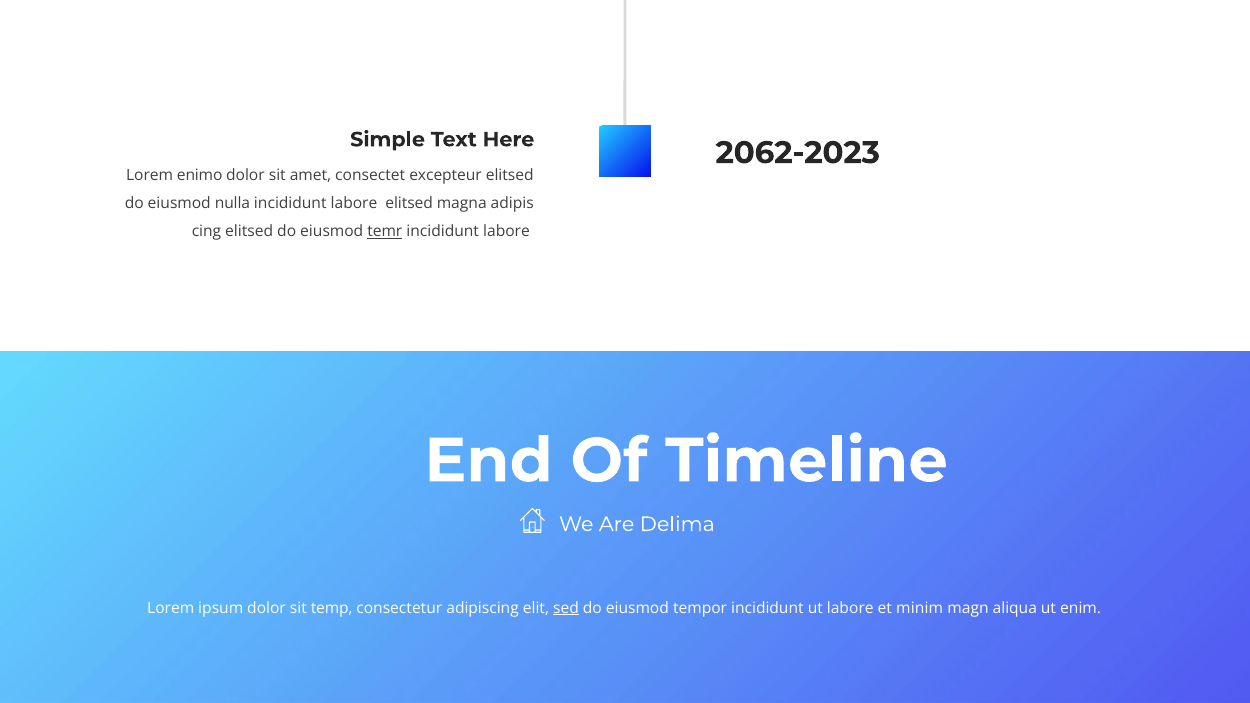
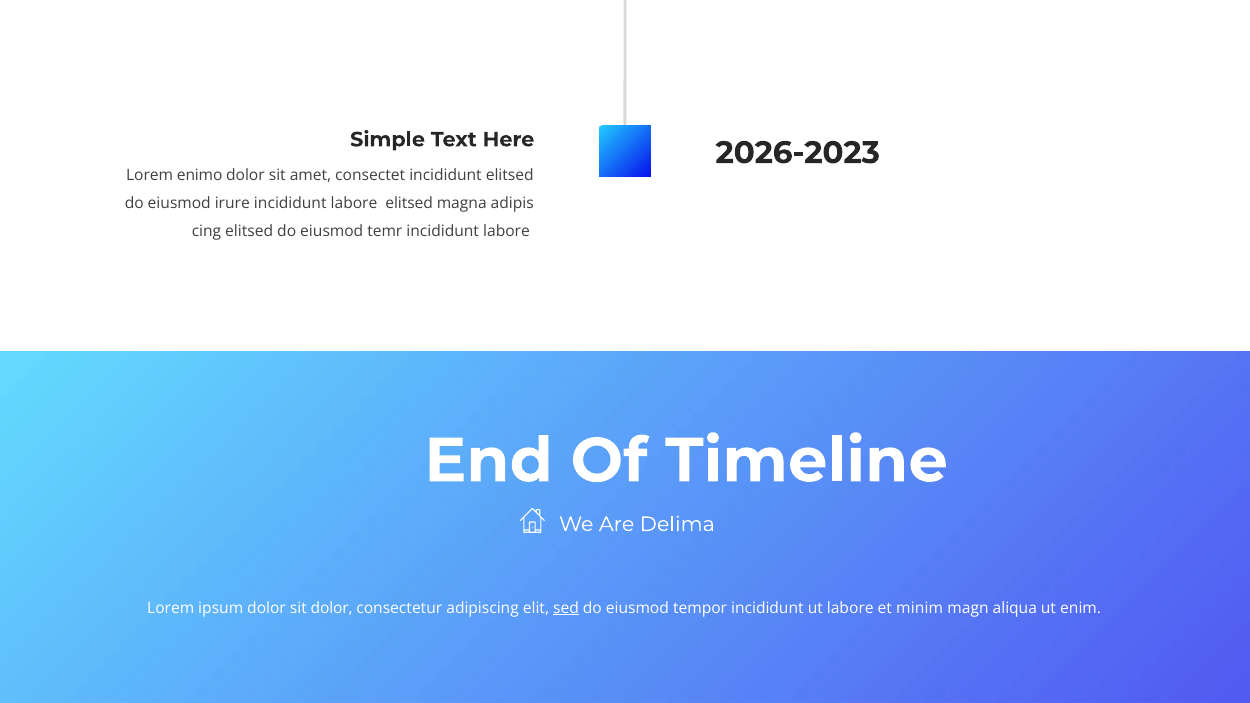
2062-2023: 2062-2023 -> 2026-2023
consectet excepteur: excepteur -> incididunt
nulla: nulla -> irure
temr underline: present -> none
sit temp: temp -> dolor
